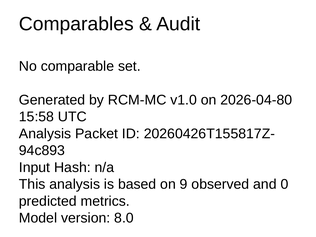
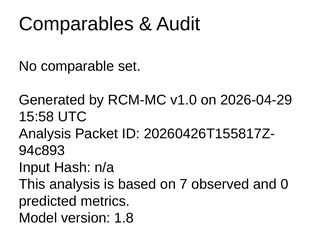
2026-04-80: 2026-04-80 -> 2026-04-29
9: 9 -> 7
8.0: 8.0 -> 1.8
